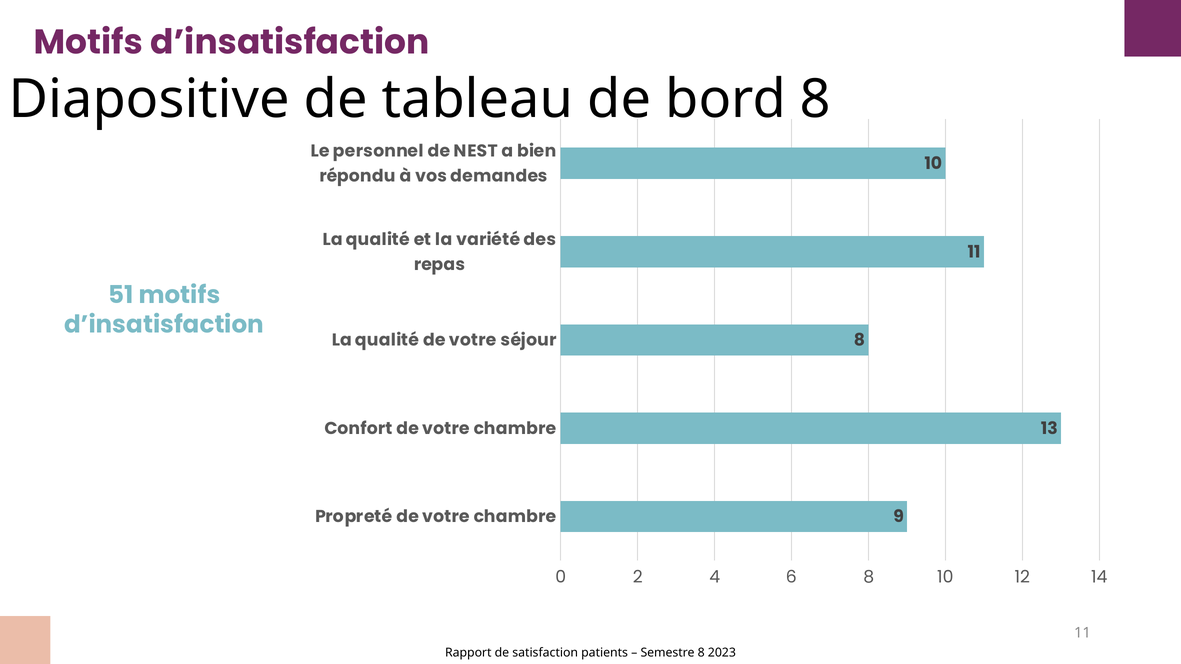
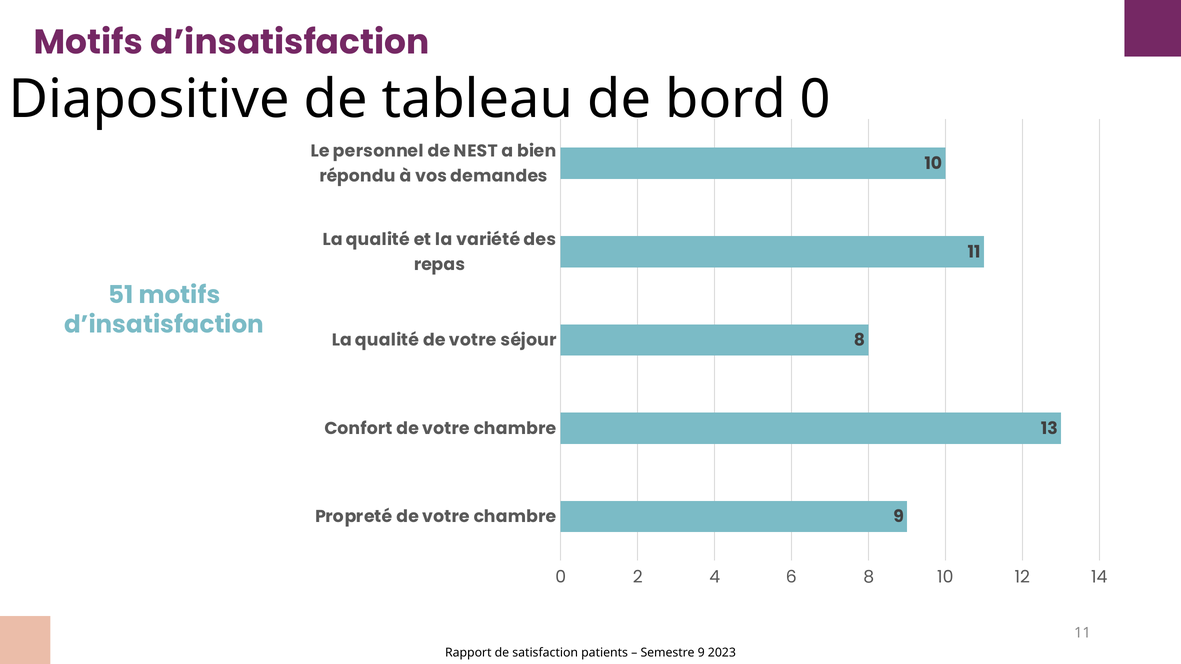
bord 8: 8 -> 0
Semestre 8: 8 -> 9
